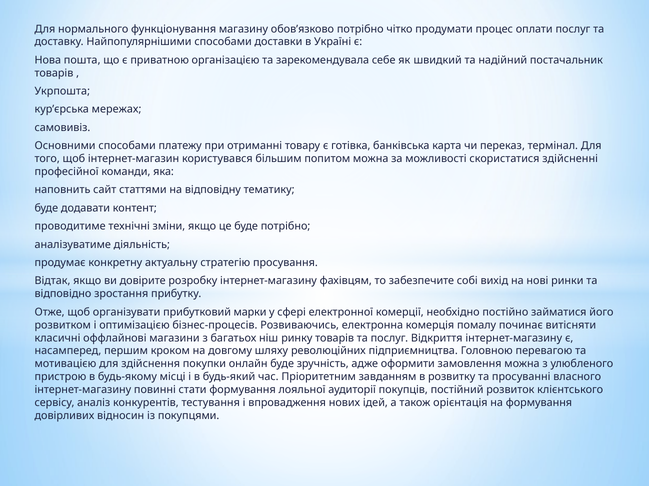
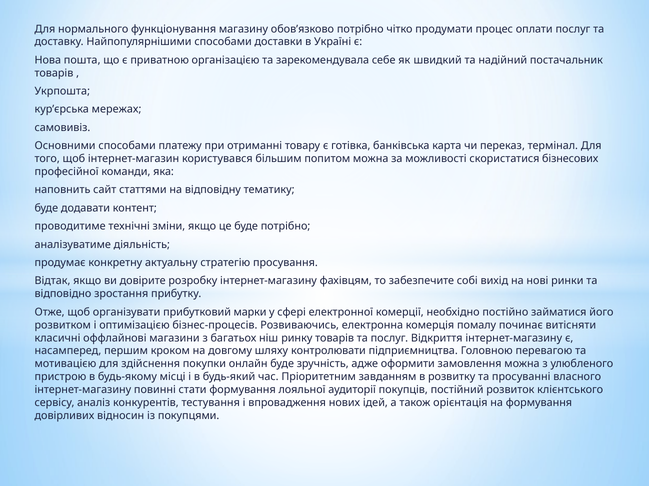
здійсненні: здійсненні -> бізнесових
революційних: революційних -> контролювати
